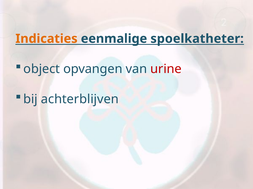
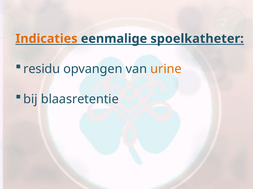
object: object -> residu
urine colour: red -> orange
achterblijven: achterblijven -> blaasretentie
